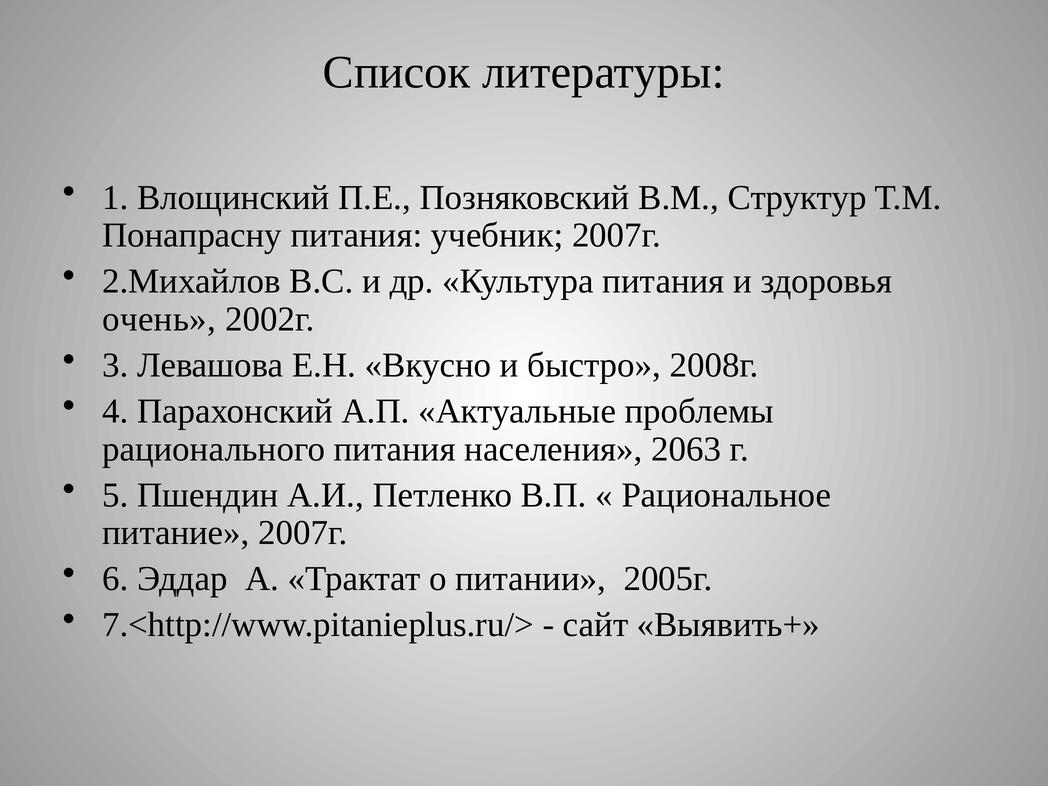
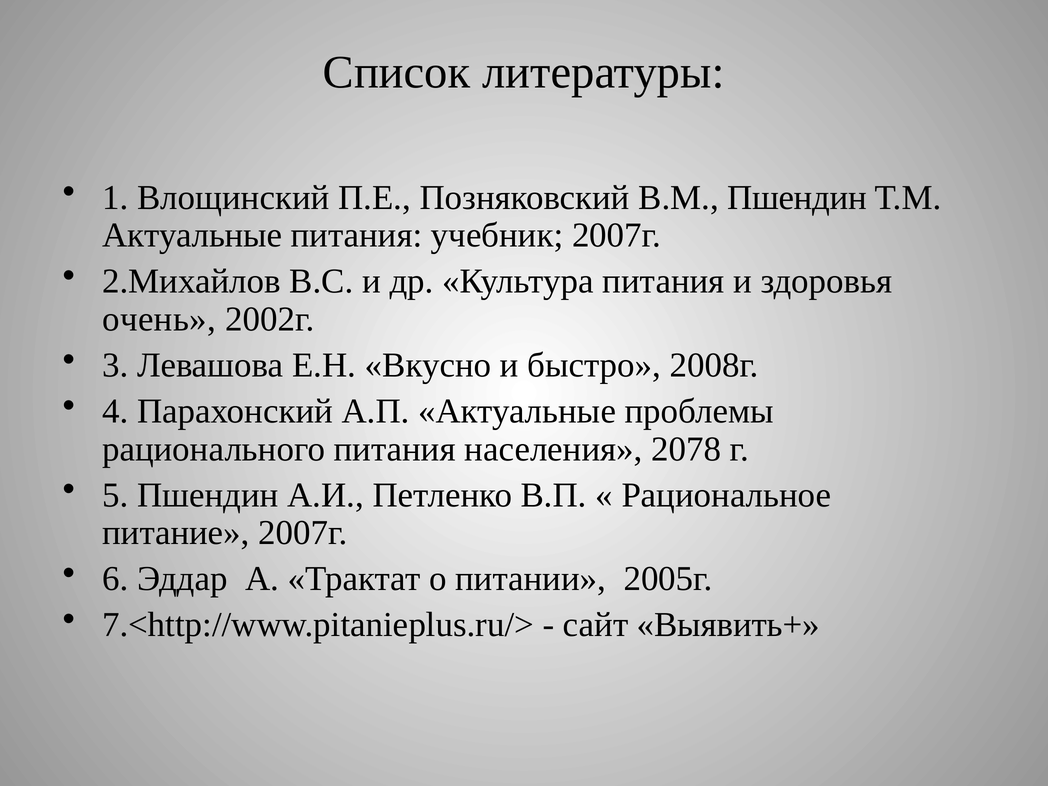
В.М Структур: Структур -> Пшендин
Понапрасну at (192, 235): Понапрасну -> Актуальные
2063: 2063 -> 2078
